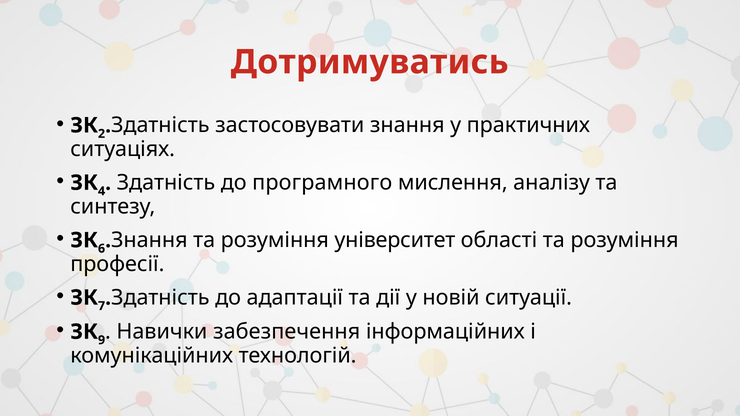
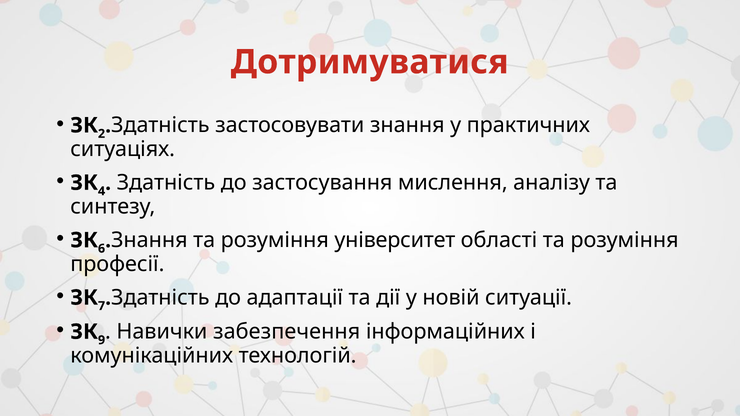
Дотримуватись: Дотримуватись -> Дотримуватися
програмного: програмного -> застосування
